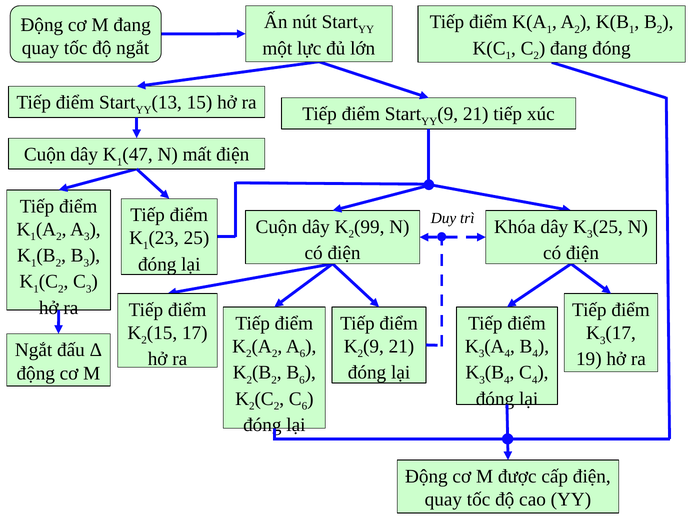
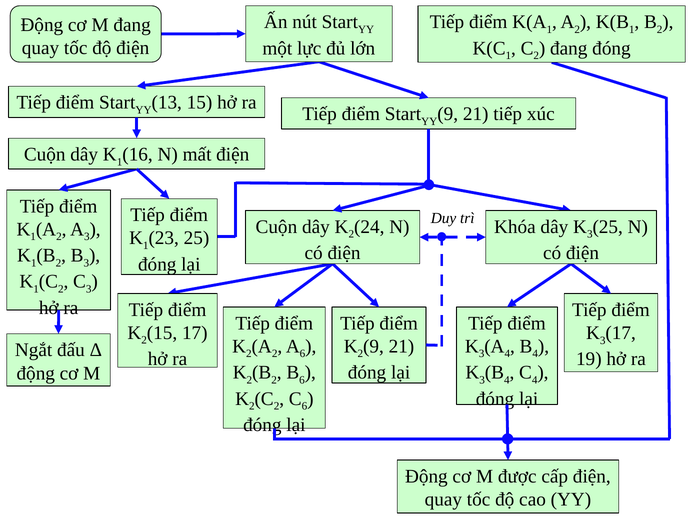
độ ngắt: ngắt -> điện
47: 47 -> 16
99: 99 -> 24
